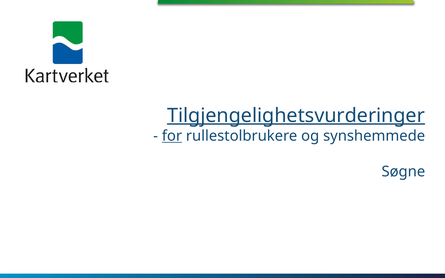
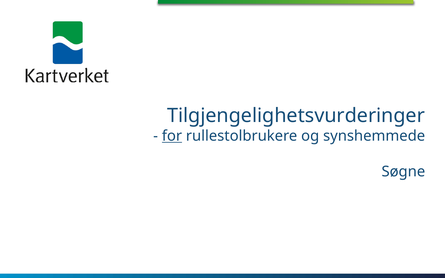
Tilgjengelighetsvurderinger underline: present -> none
